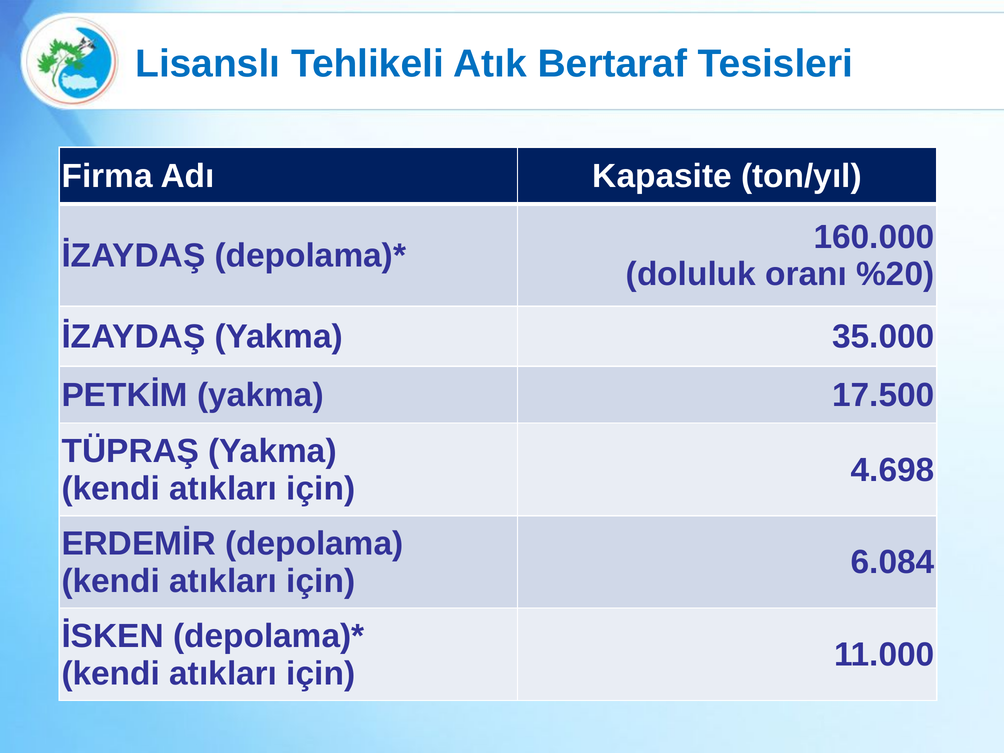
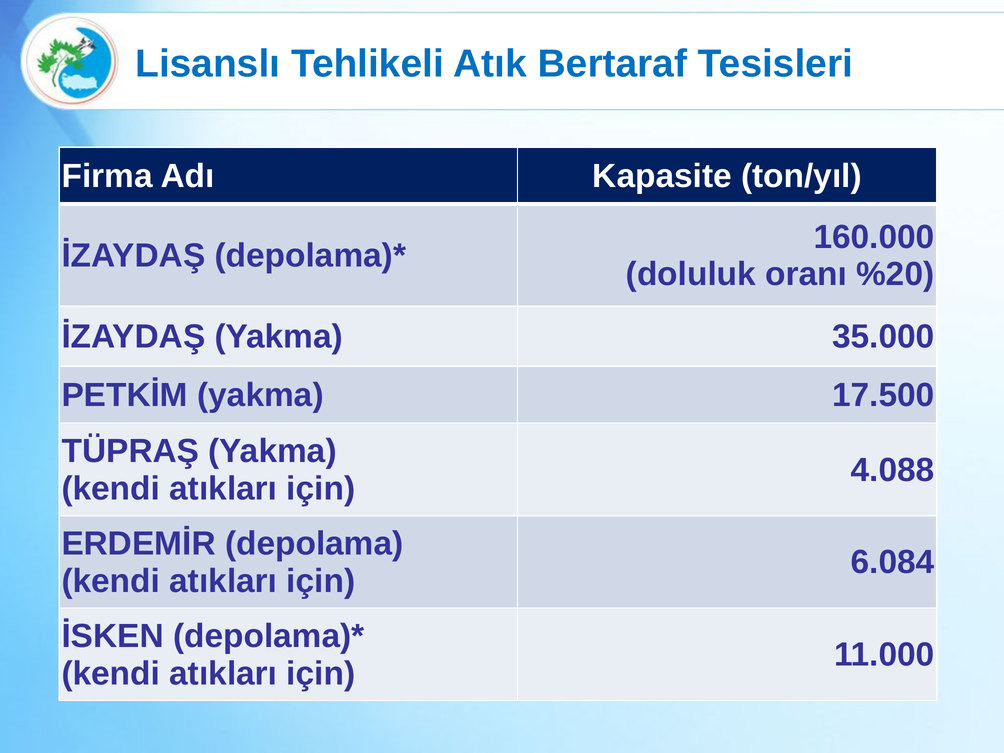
4.698: 4.698 -> 4.088
